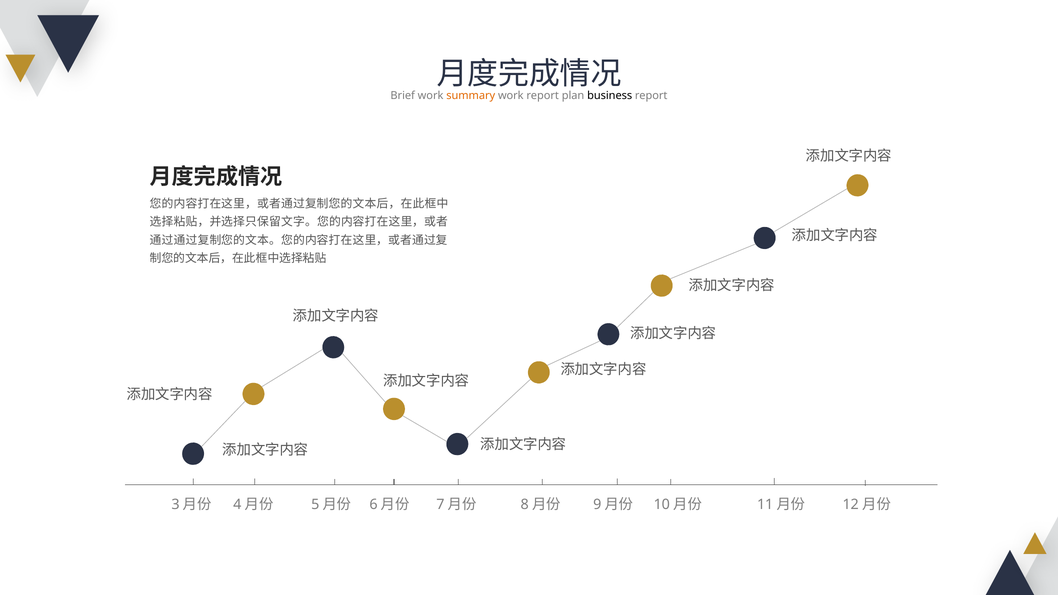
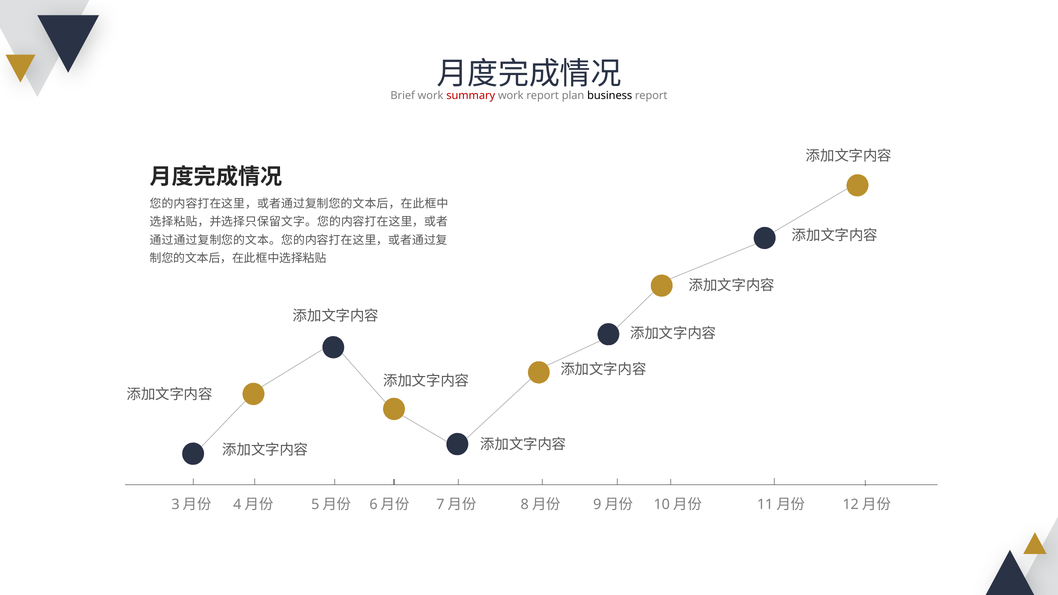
summary colour: orange -> red
